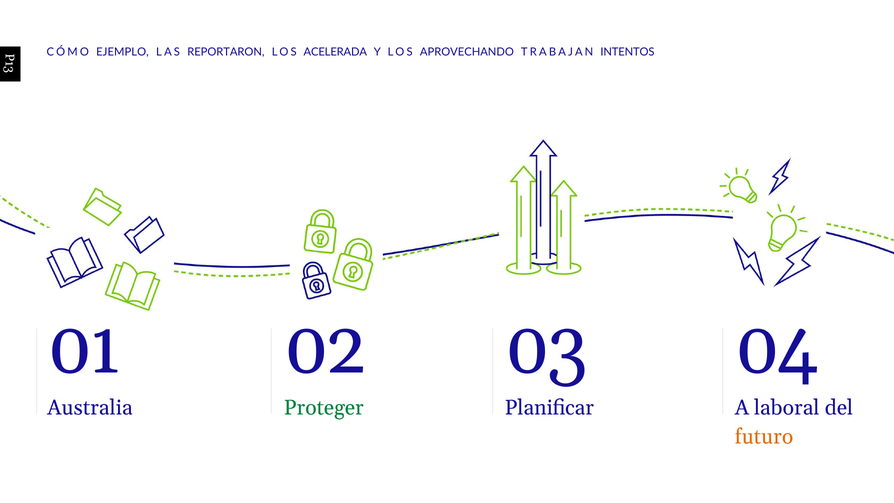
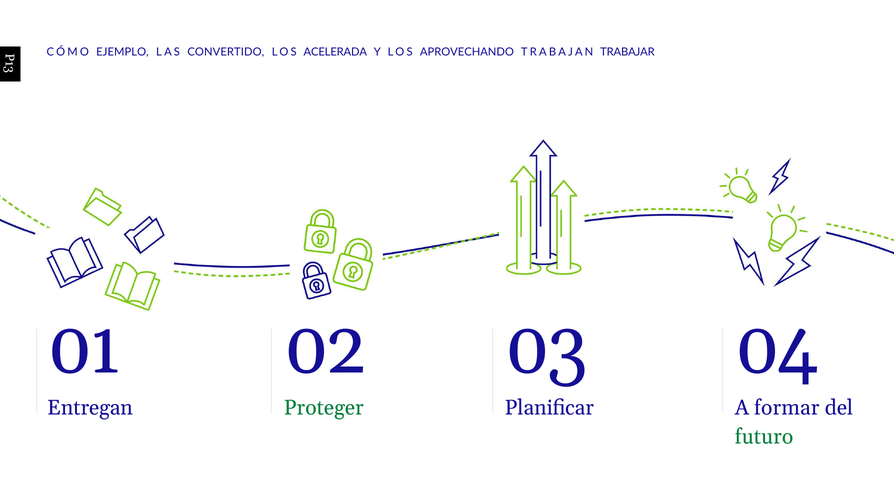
REPORTARON: REPORTARON -> CONVERTIDO
INTENTOS: INTENTOS -> TRABAJAR
Australia: Australia -> Entregan
laboral: laboral -> formar
futuro colour: orange -> green
